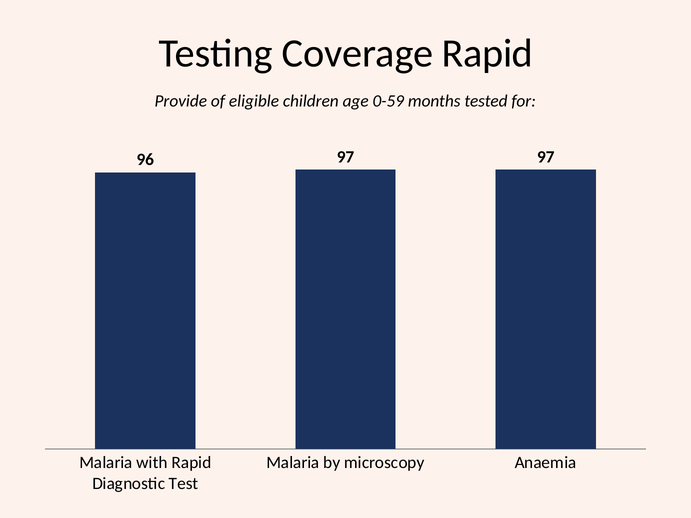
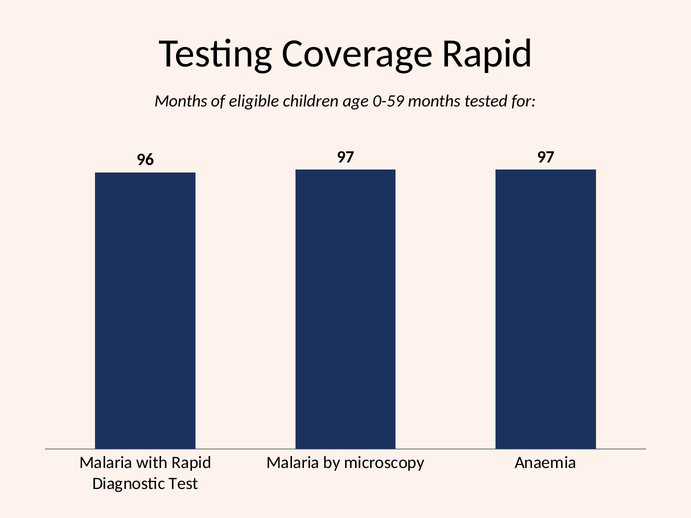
Provide at (181, 101): Provide -> Months
